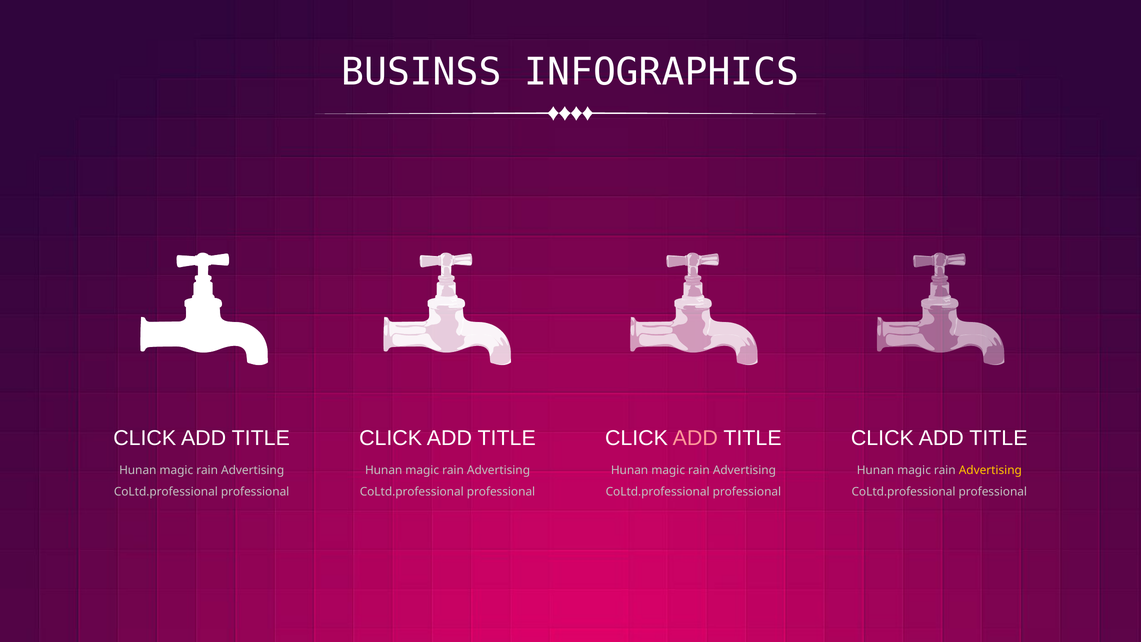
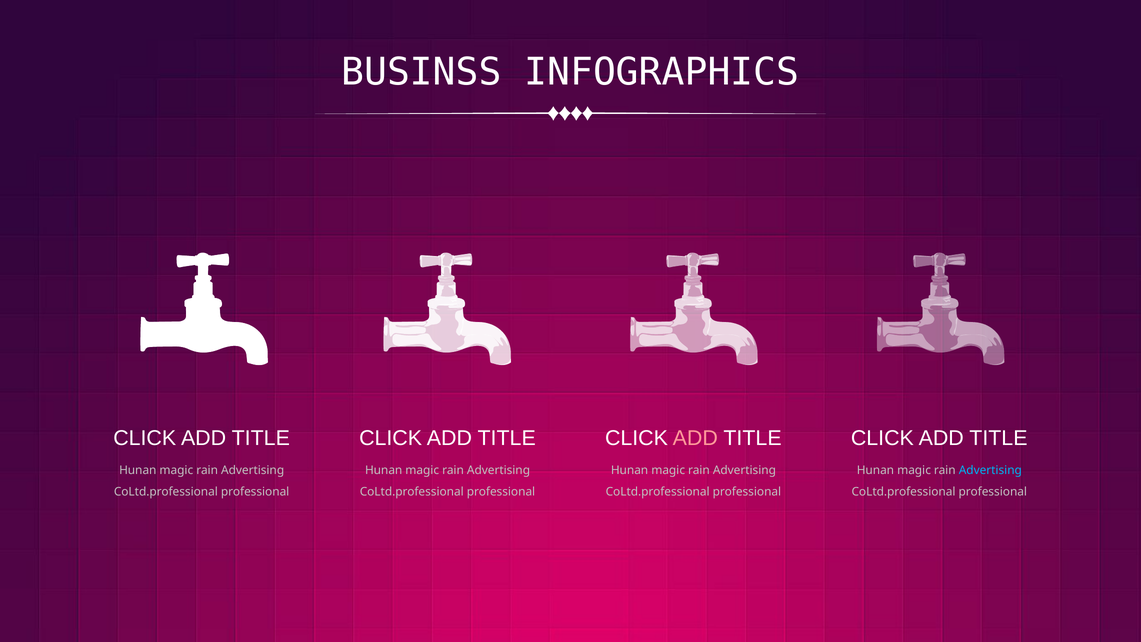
Advertising at (990, 470) colour: yellow -> light blue
